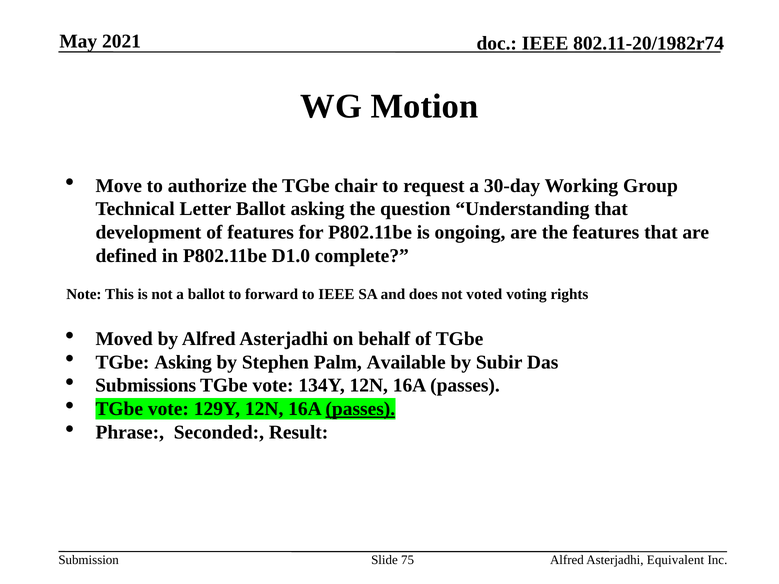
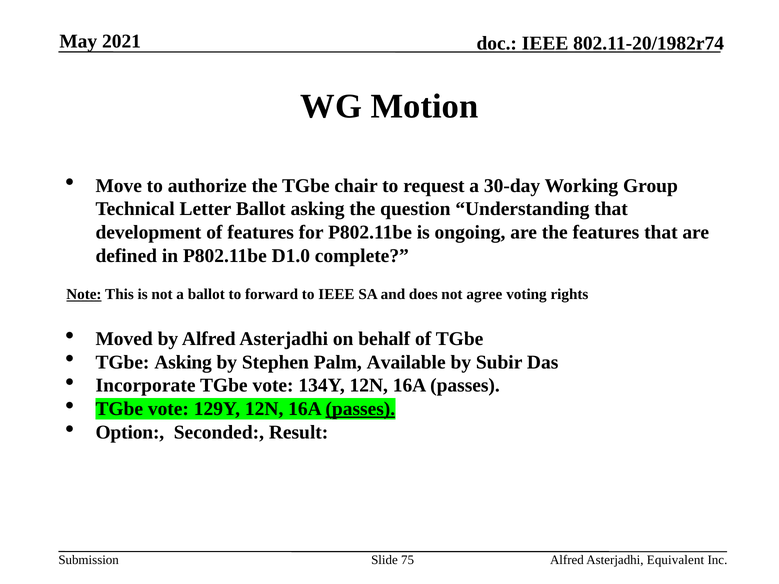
Note underline: none -> present
voted: voted -> agree
Submissions: Submissions -> Incorporate
Phrase: Phrase -> Option
